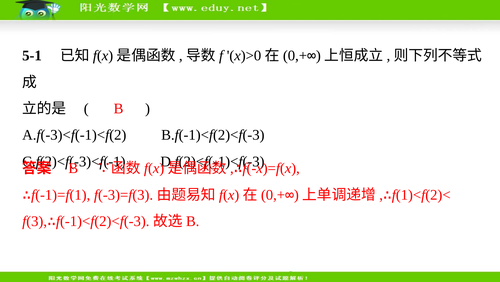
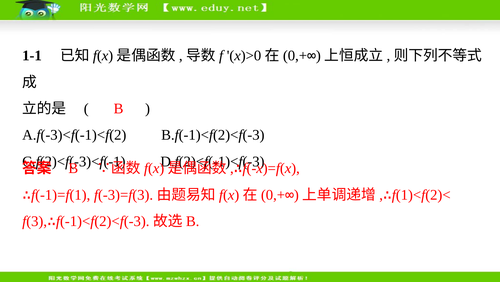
5-1: 5-1 -> 1-1
